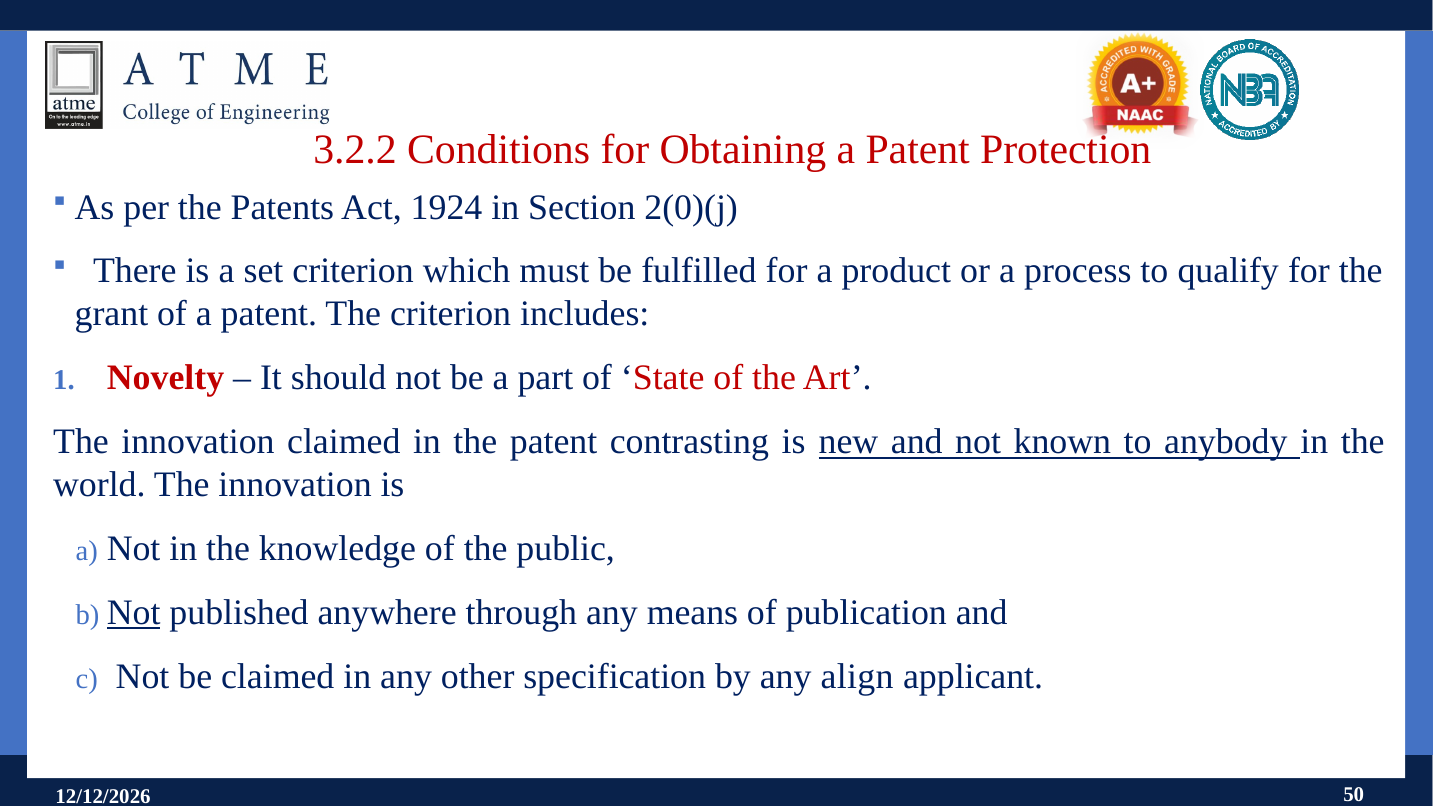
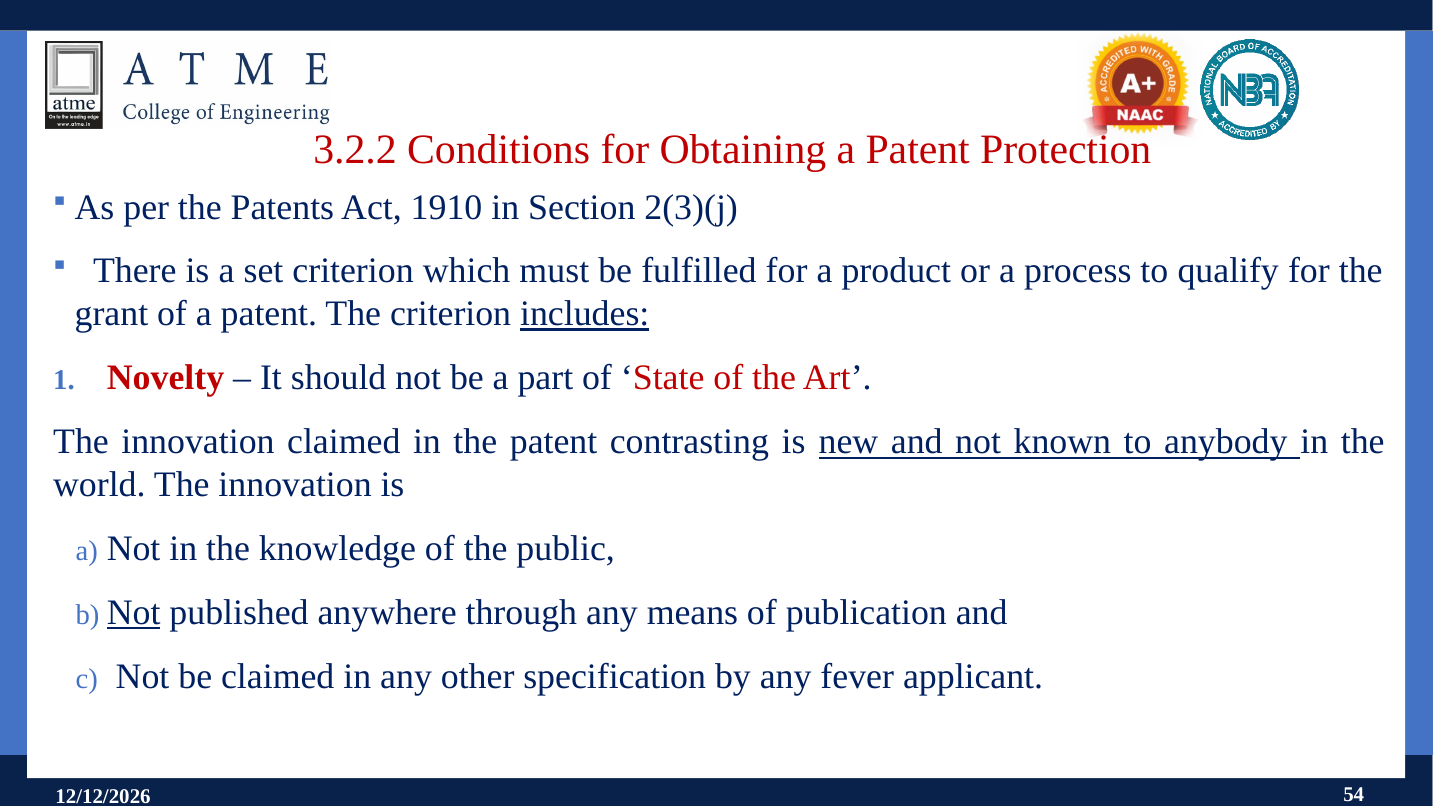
1924: 1924 -> 1910
2(0)(j: 2(0)(j -> 2(3)(j
includes underline: none -> present
align: align -> fever
50: 50 -> 54
